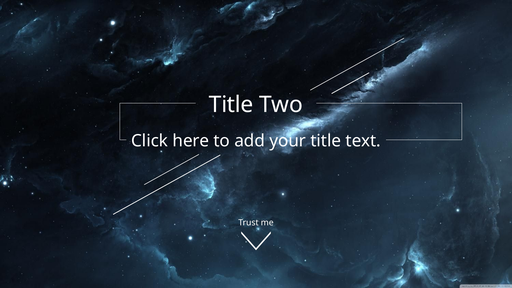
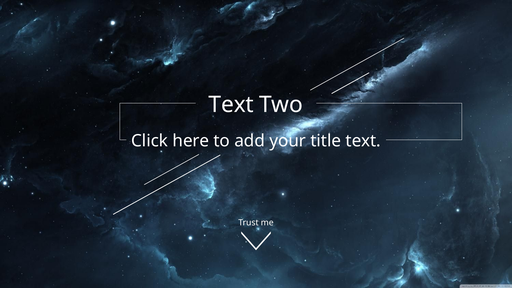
Title at (231, 105): Title -> Text
